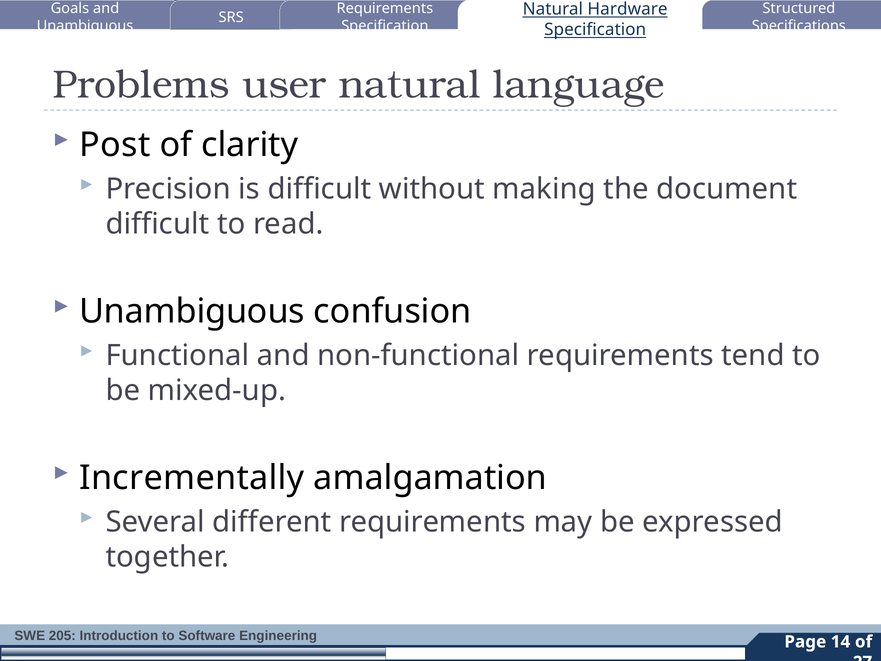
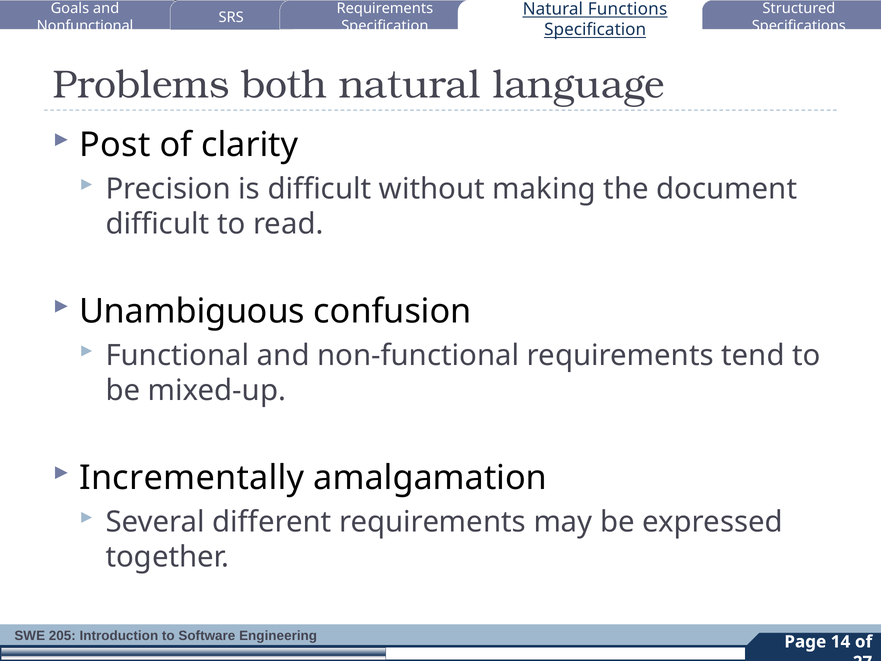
Hardware: Hardware -> Functions
Unambiguous at (85, 26): Unambiguous -> Nonfunctional
user: user -> both
